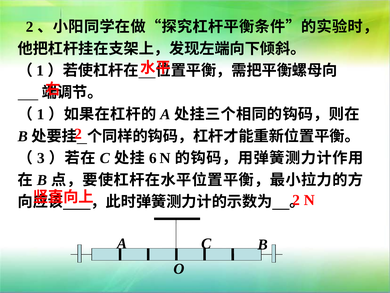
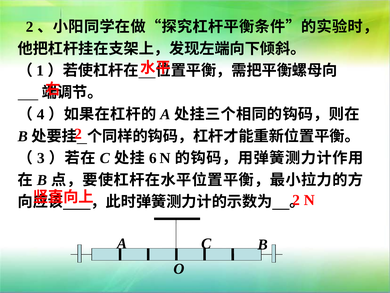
1 at (41, 114): 1 -> 4
